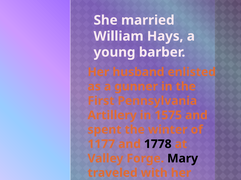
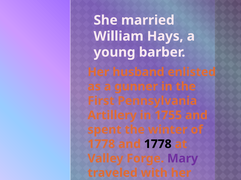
1575: 1575 -> 1755
1177 at (101, 145): 1177 -> 1778
Mary colour: black -> purple
